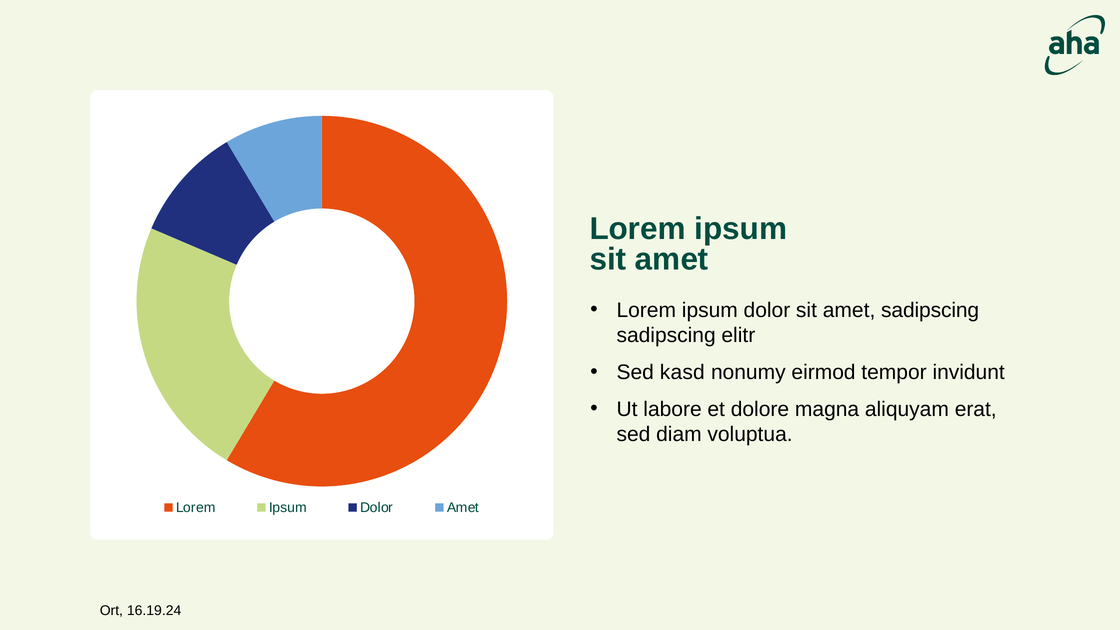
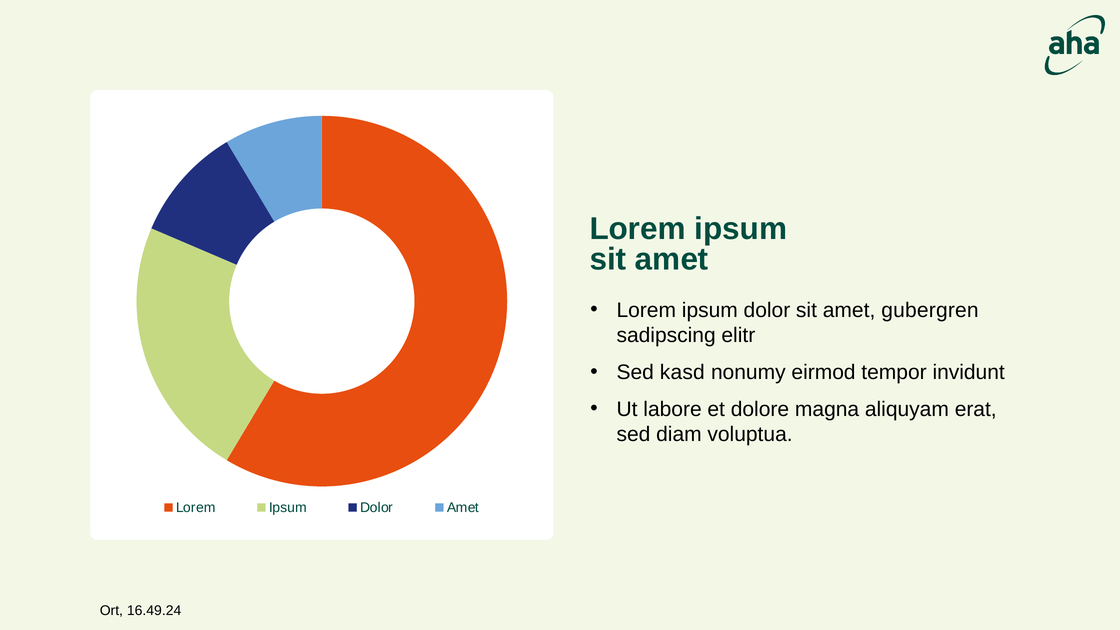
amet sadipscing: sadipscing -> gubergren
16.19.24: 16.19.24 -> 16.49.24
